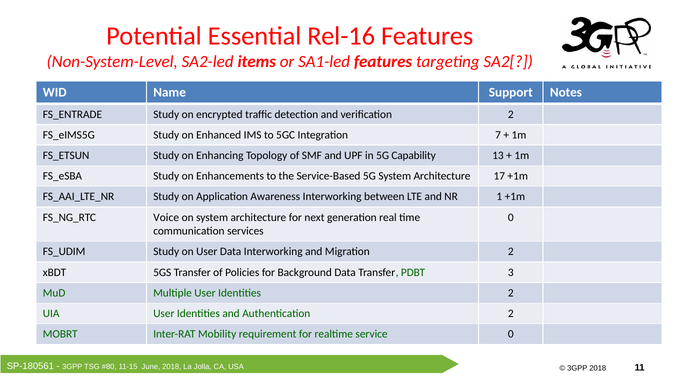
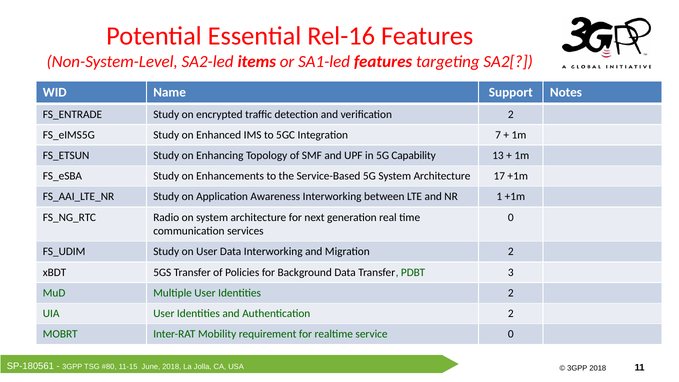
Voice: Voice -> Radio
